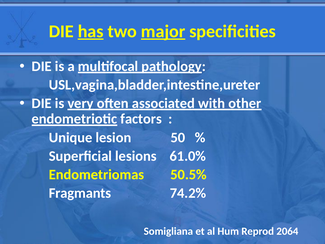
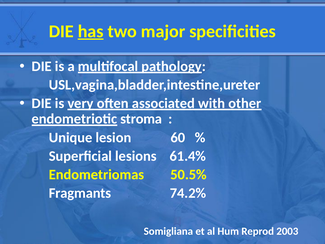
major underline: present -> none
factors: factors -> stroma
50: 50 -> 60
61.0%: 61.0% -> 61.4%
2064: 2064 -> 2003
